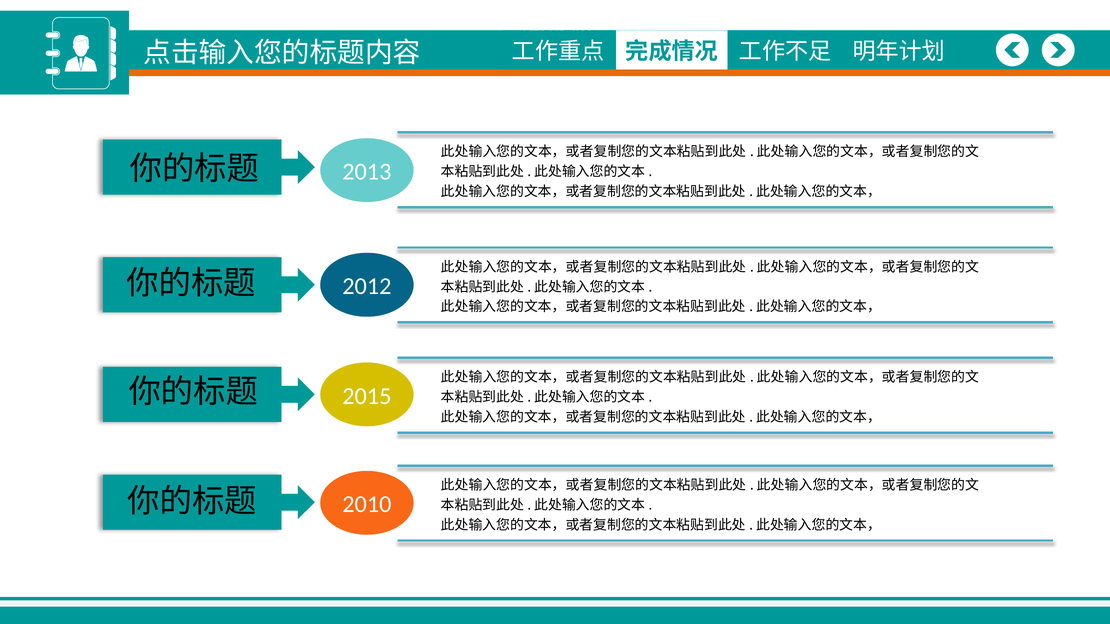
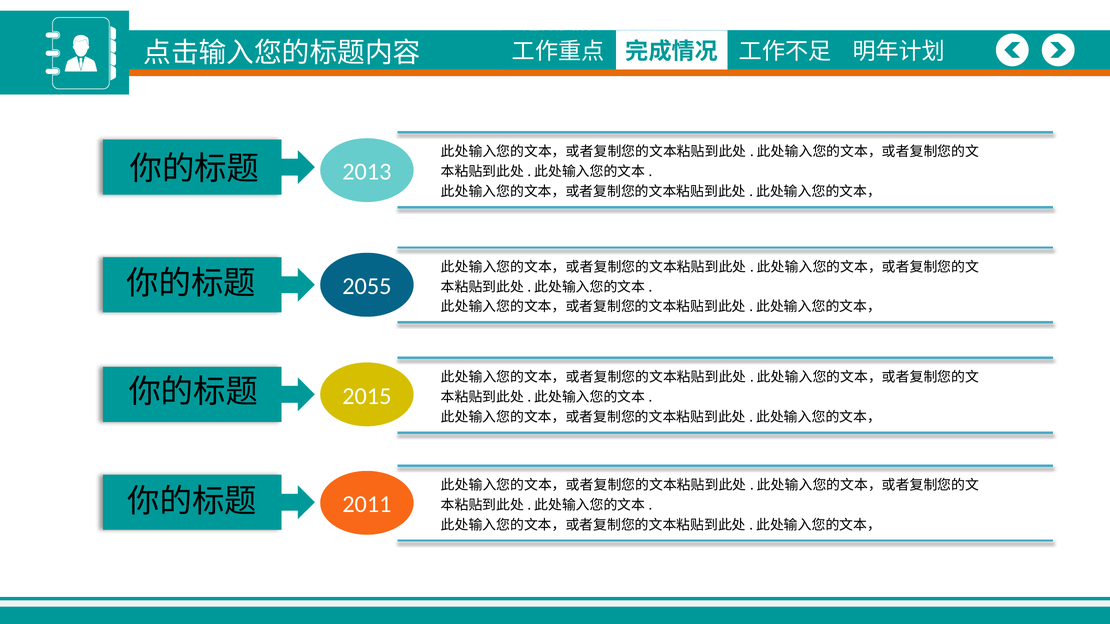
2012: 2012 -> 2055
2010: 2010 -> 2011
